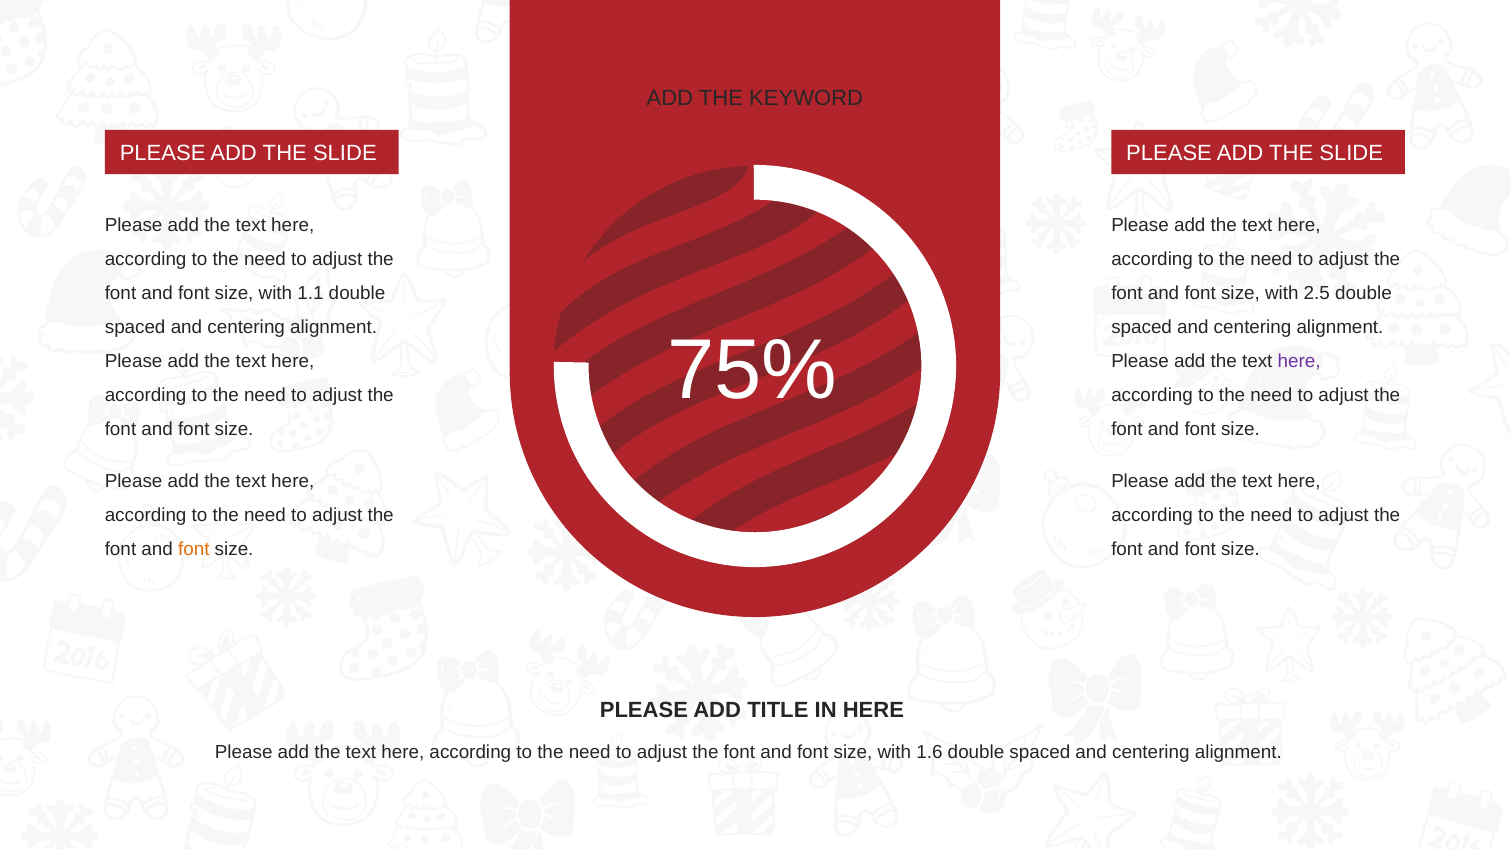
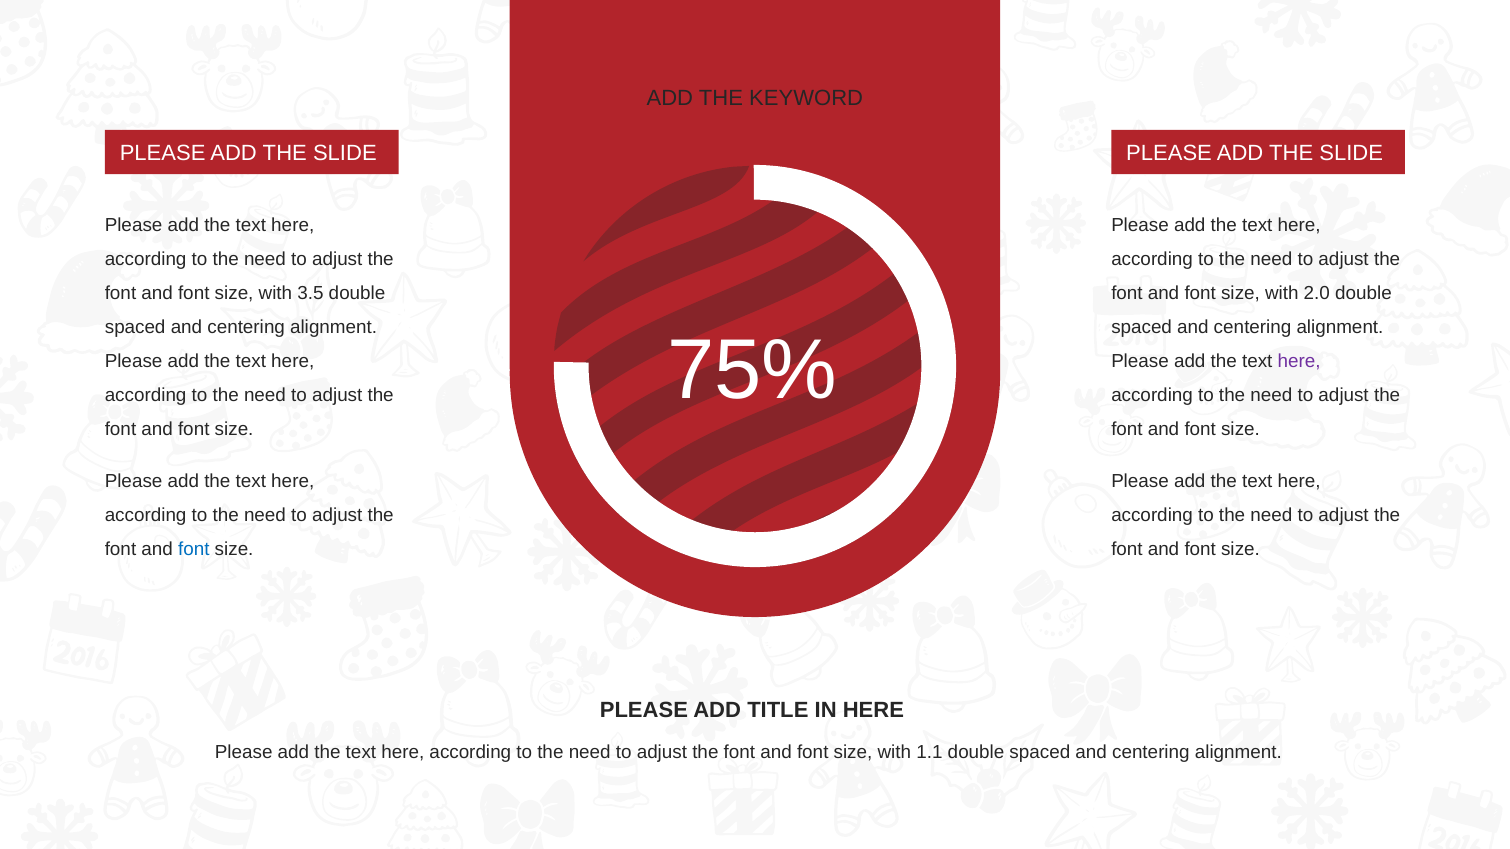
1.1: 1.1 -> 3.5
2.5: 2.5 -> 2.0
font at (194, 550) colour: orange -> blue
1.6: 1.6 -> 1.1
